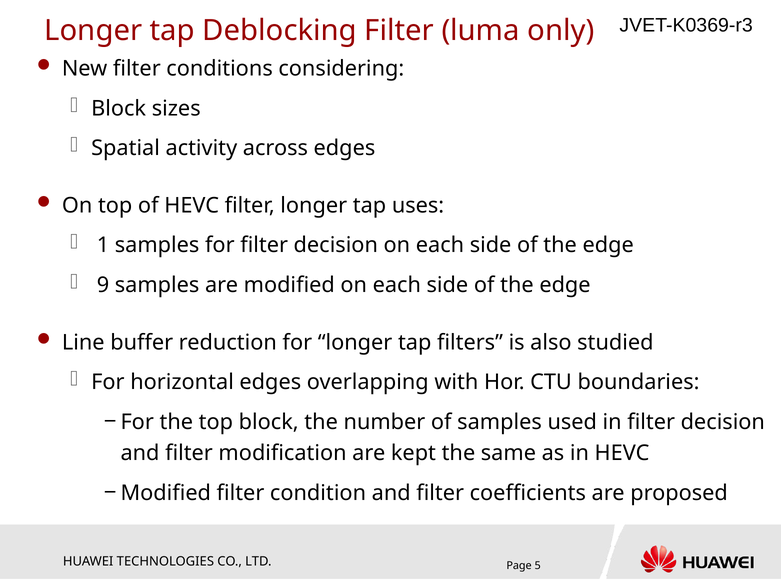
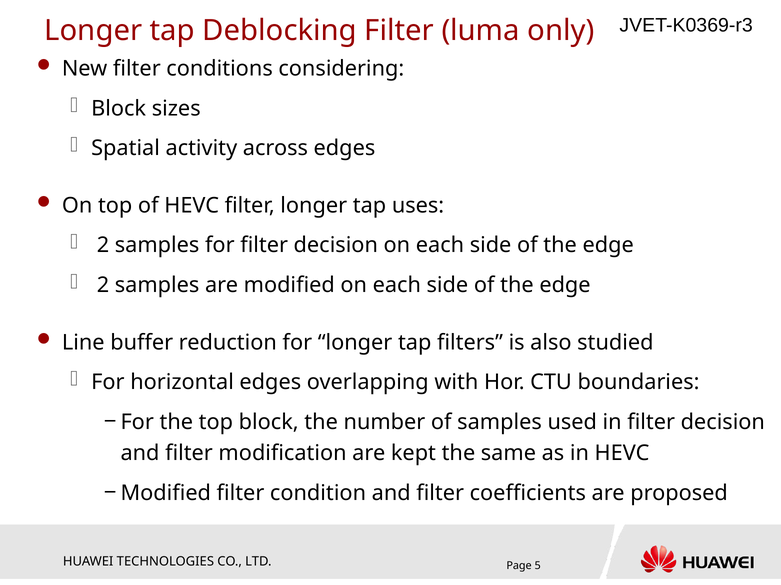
1 at (103, 246): 1 -> 2
9 at (103, 286): 9 -> 2
